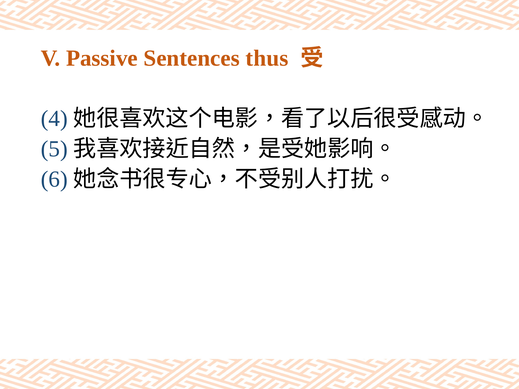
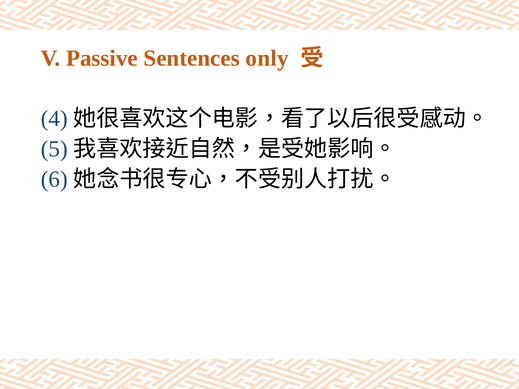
thus: thus -> only
